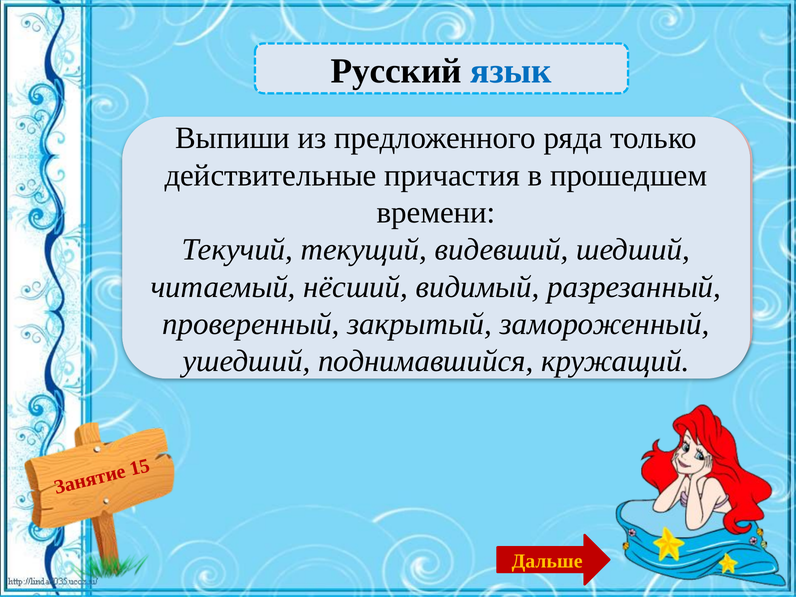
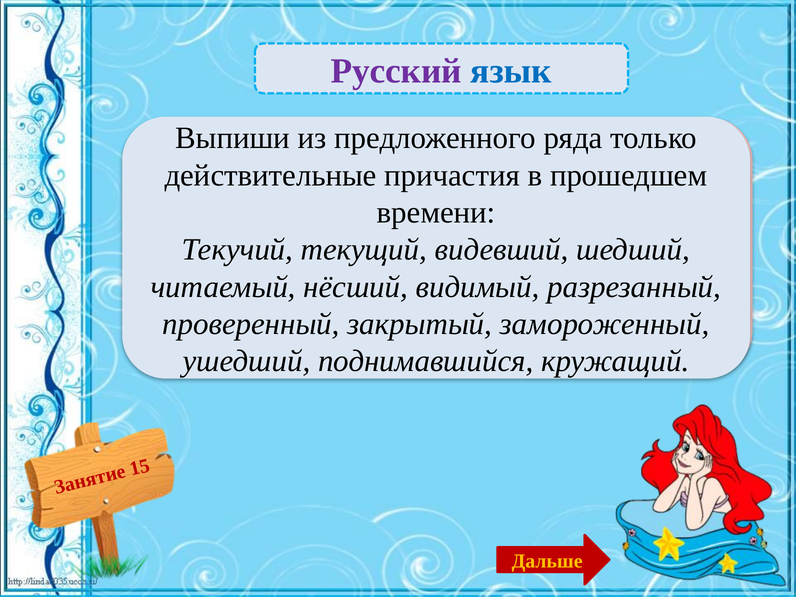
Русский colour: black -> purple
